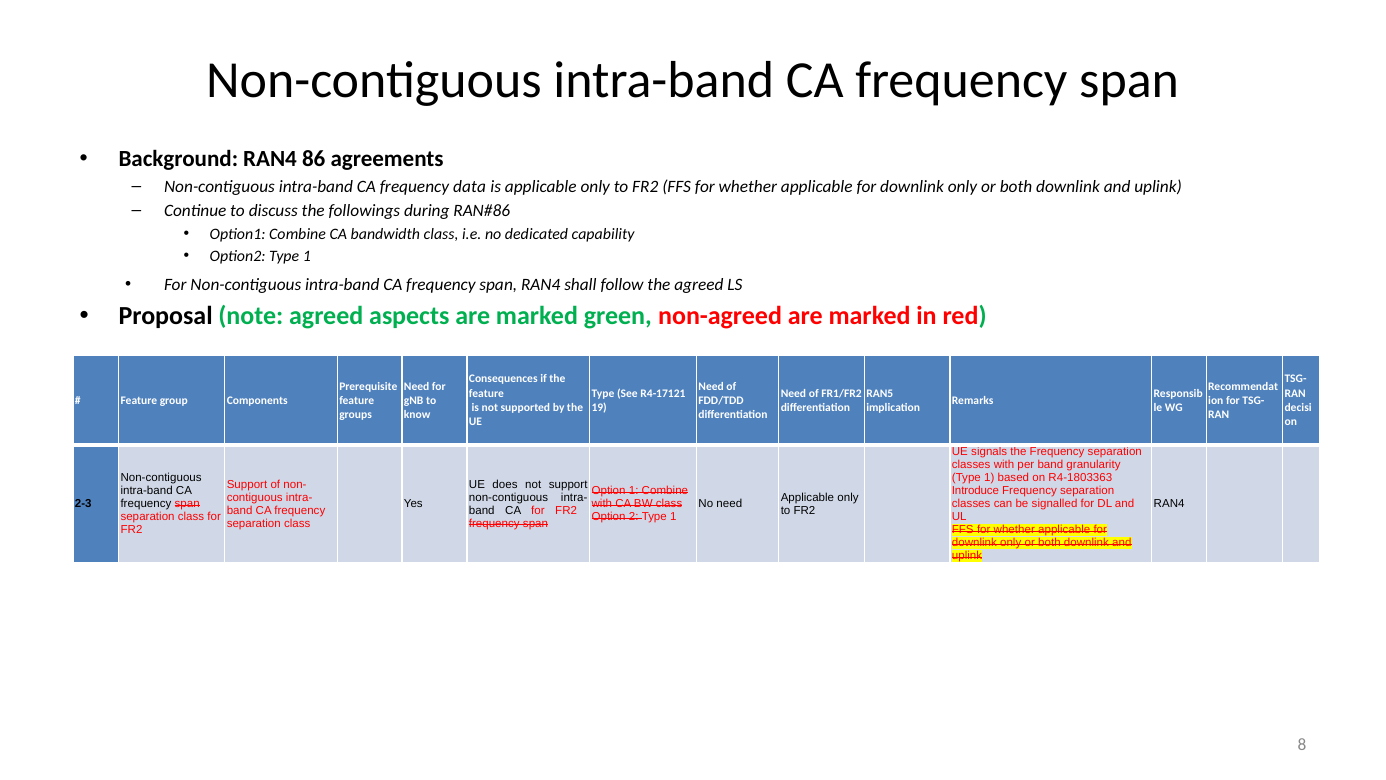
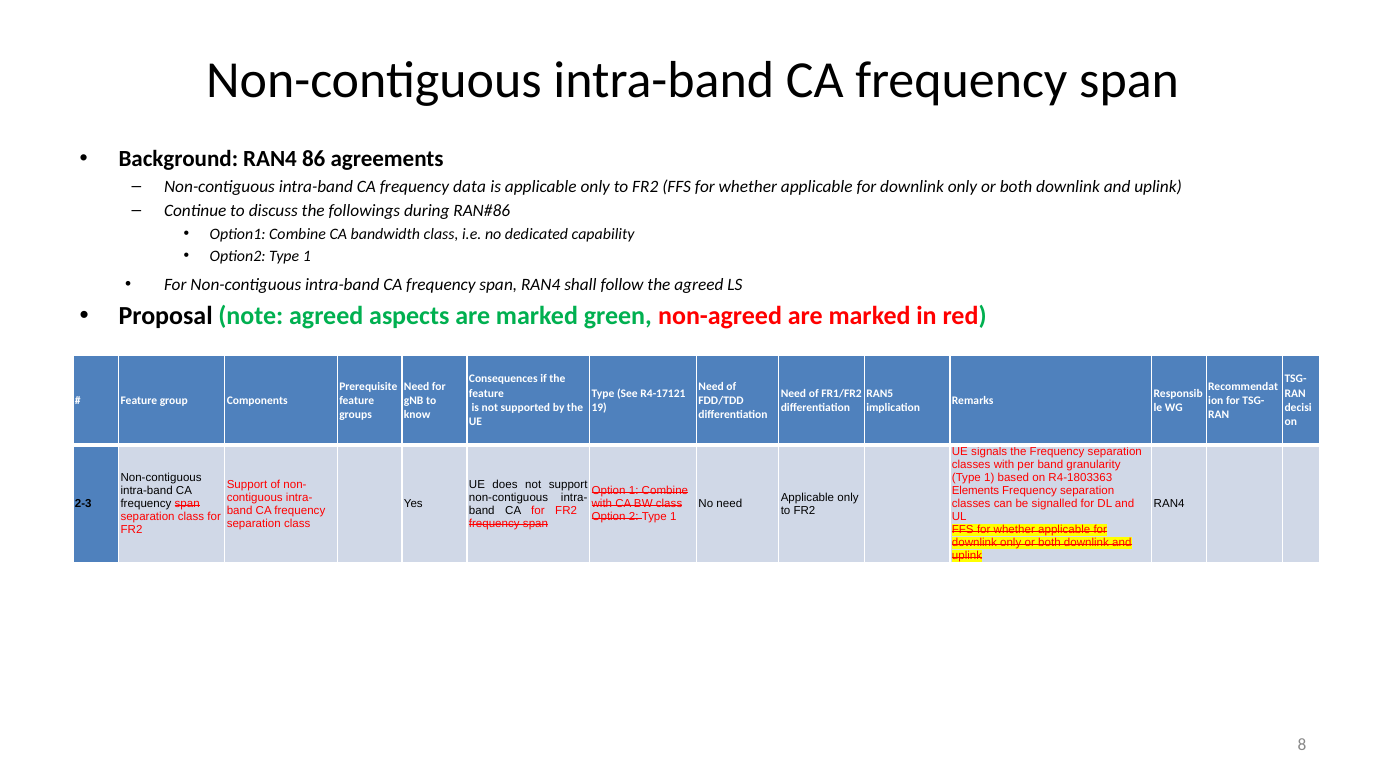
Introduce: Introduce -> Elements
